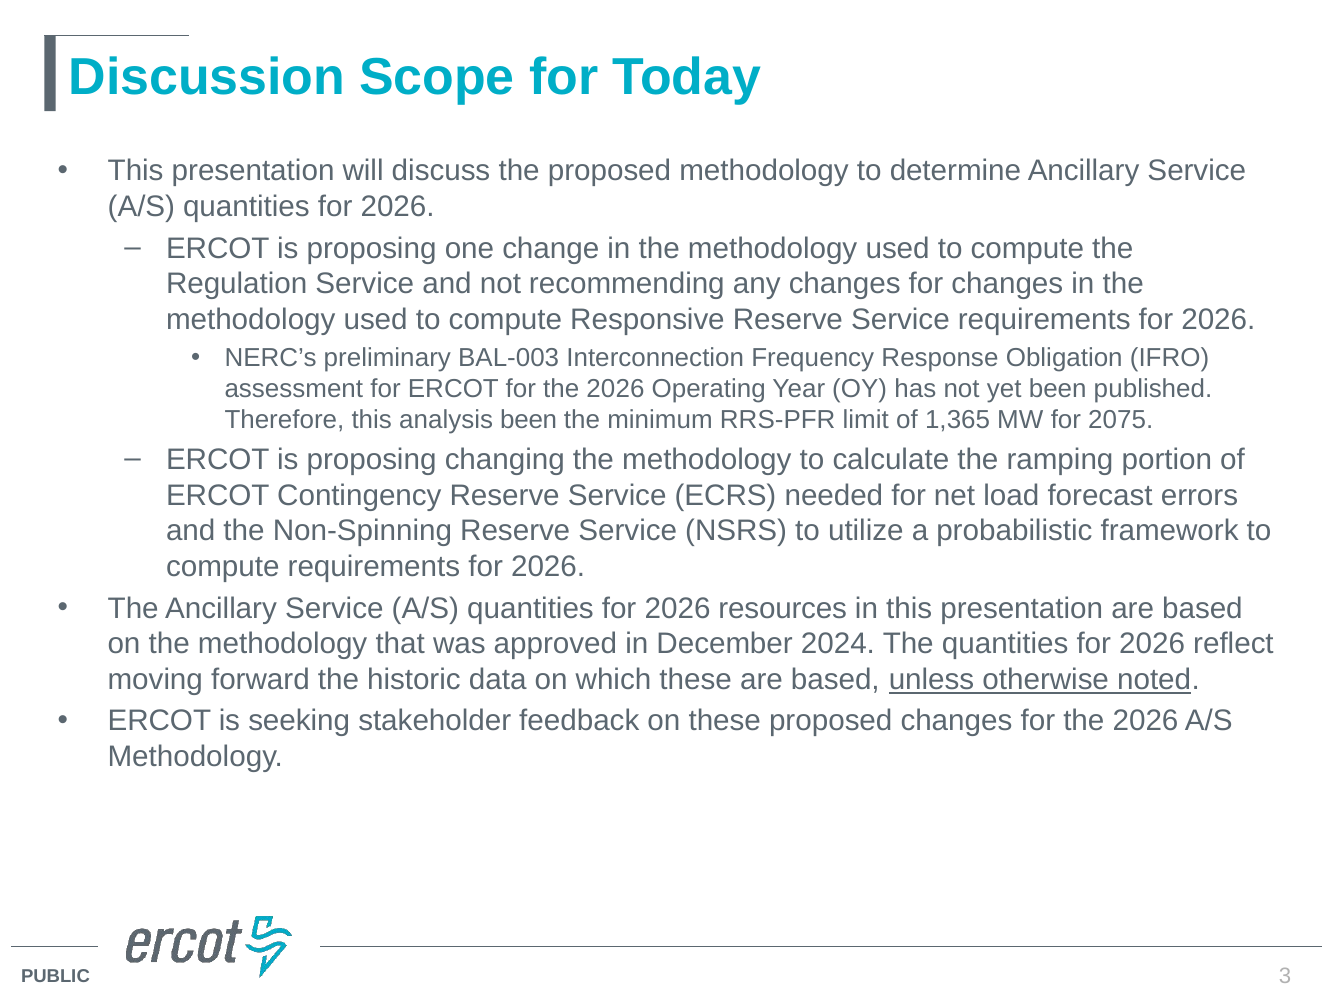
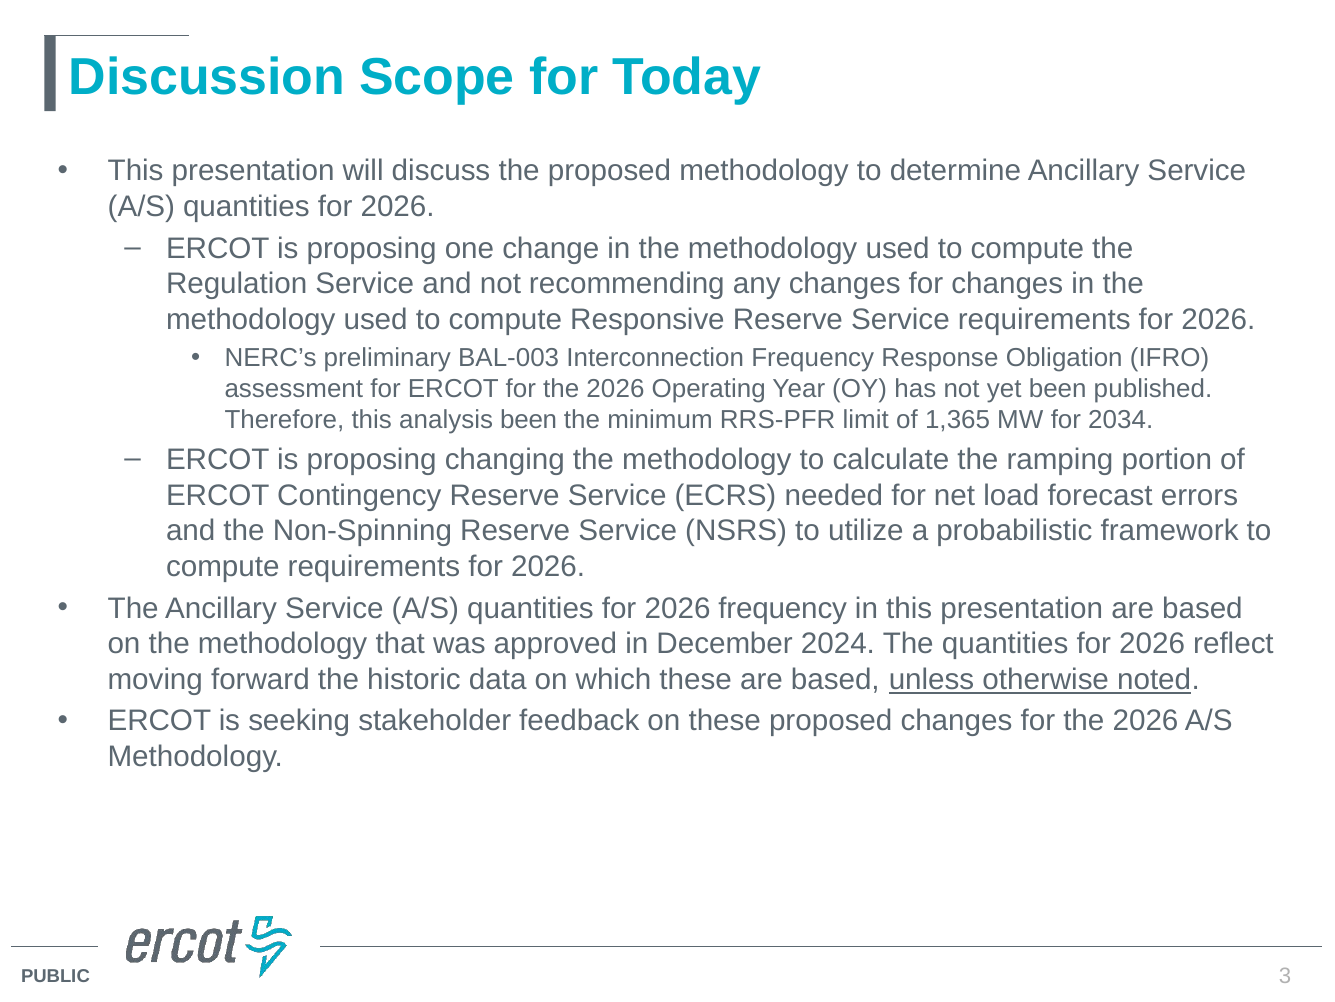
2075: 2075 -> 2034
2026 resources: resources -> frequency
